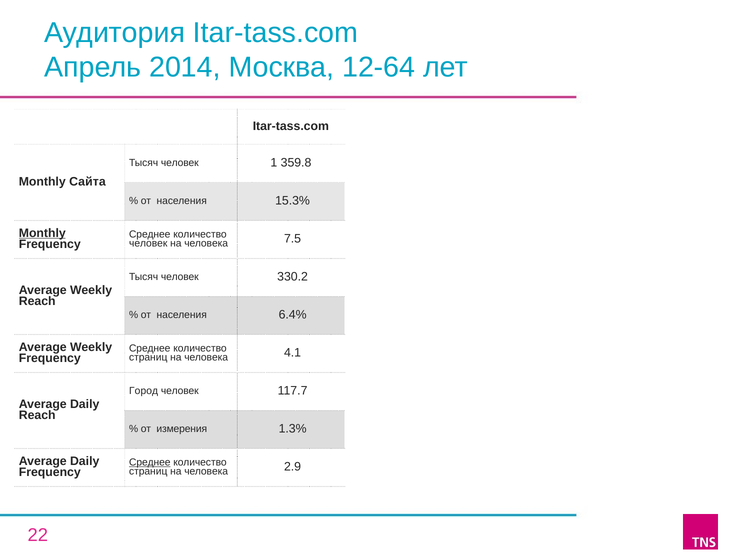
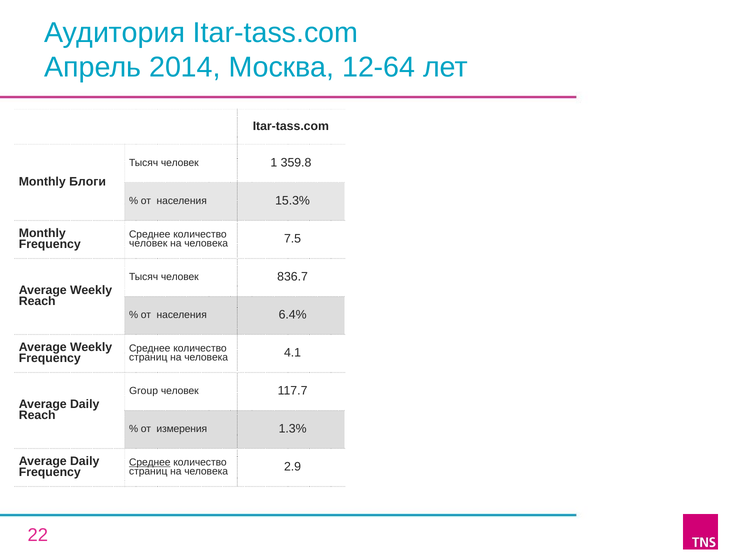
Сайта: Сайта -> Блоги
Monthly at (42, 233) underline: present -> none
330.2: 330.2 -> 836.7
Город: Город -> Group
